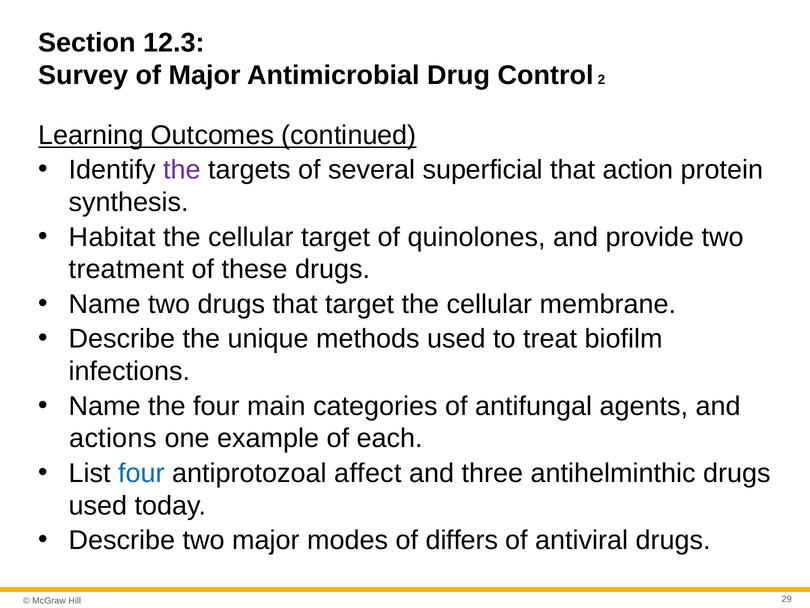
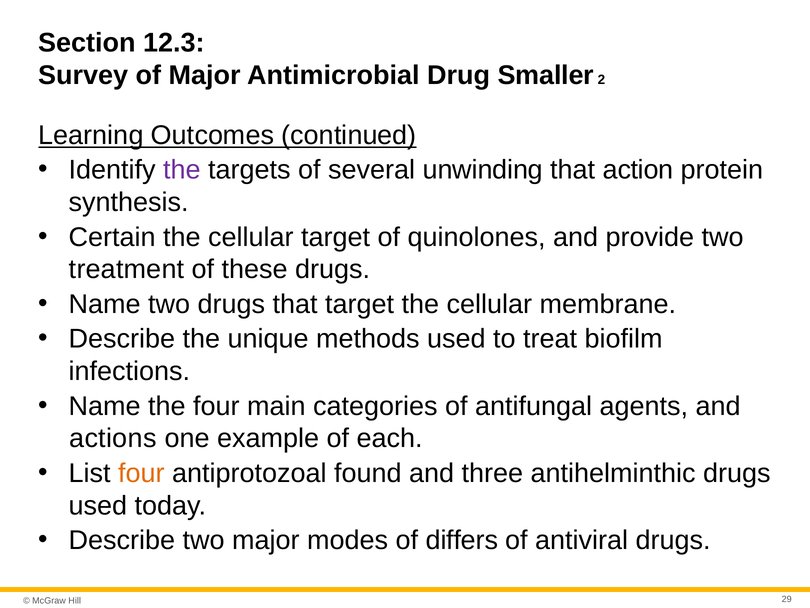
Control: Control -> Smaller
superficial: superficial -> unwinding
Habitat: Habitat -> Certain
four at (142, 473) colour: blue -> orange
affect: affect -> found
